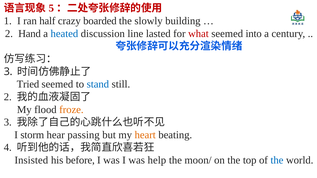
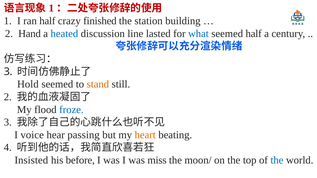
5 at (51, 8): 5 -> 1
boarded: boarded -> finished
slowly: slowly -> station
what colour: red -> blue
seemed into: into -> half
Tried: Tried -> Hold
stand colour: blue -> orange
froze colour: orange -> blue
storm: storm -> voice
help: help -> miss
